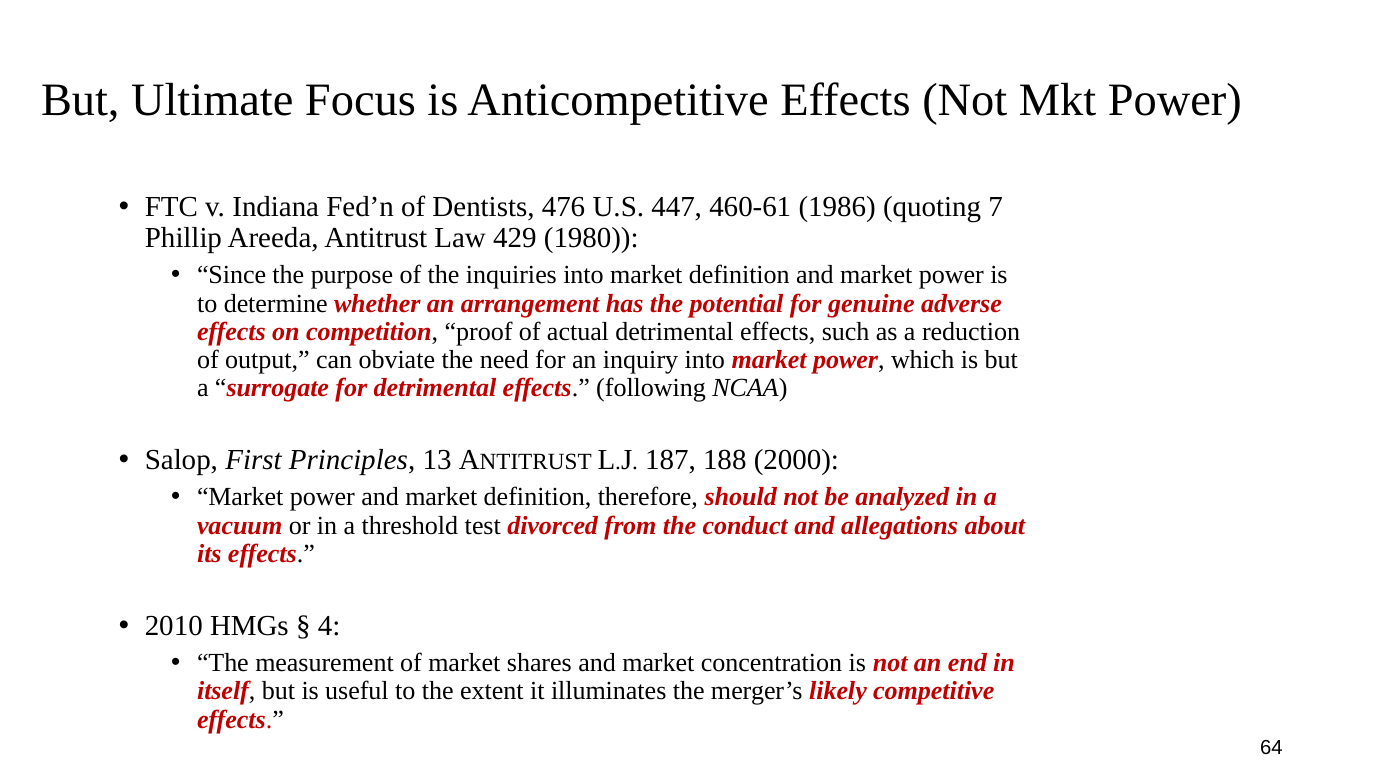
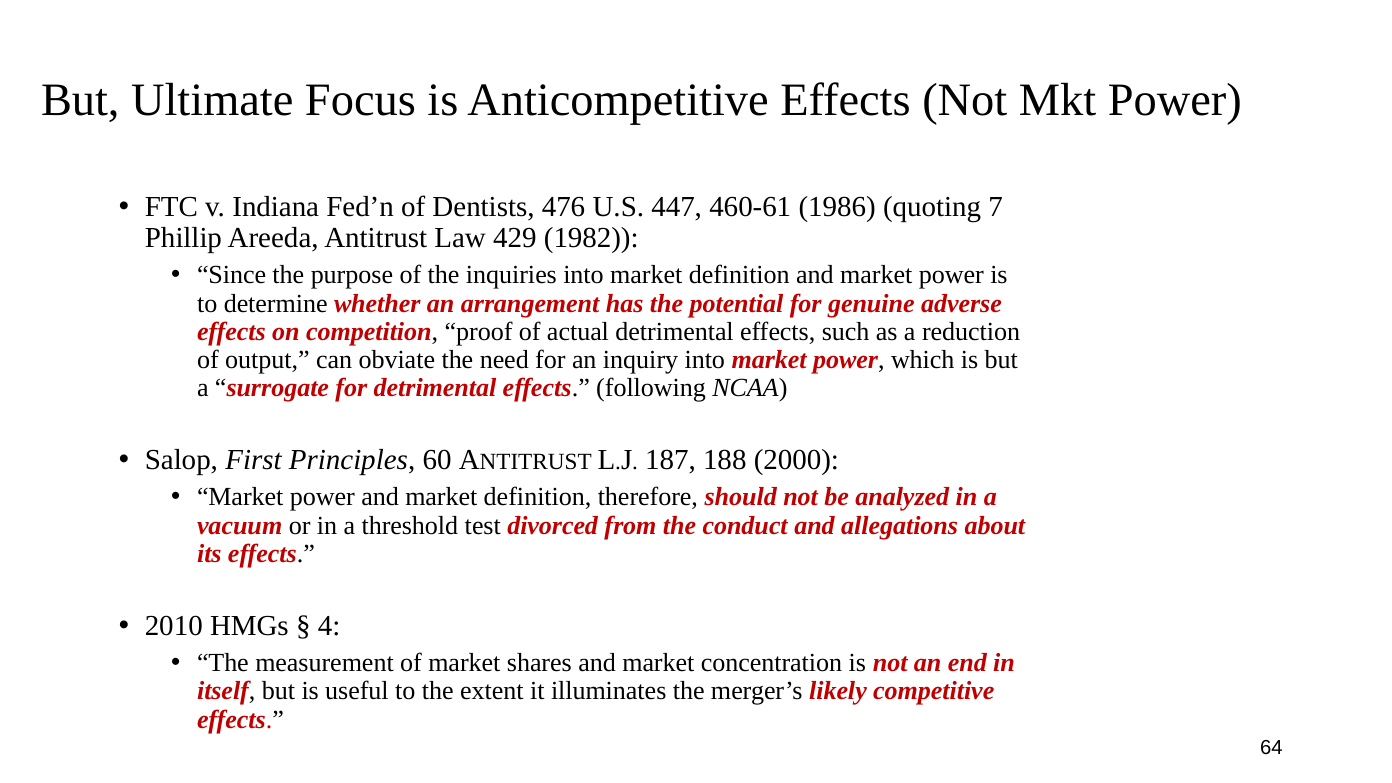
1980: 1980 -> 1982
13: 13 -> 60
